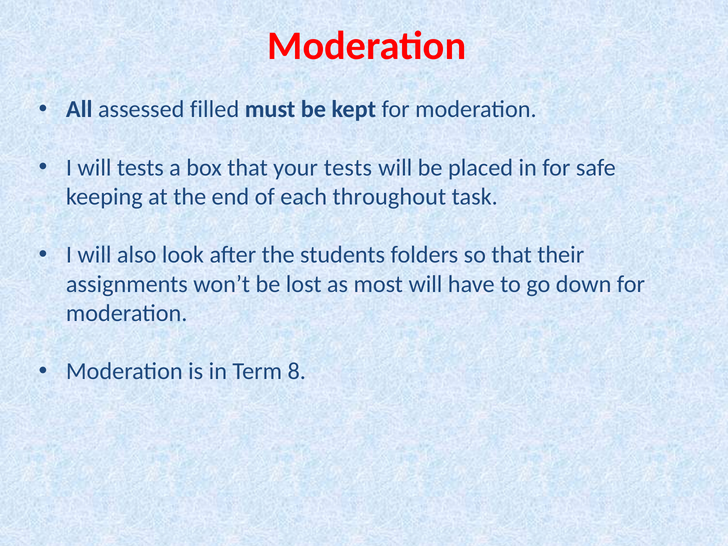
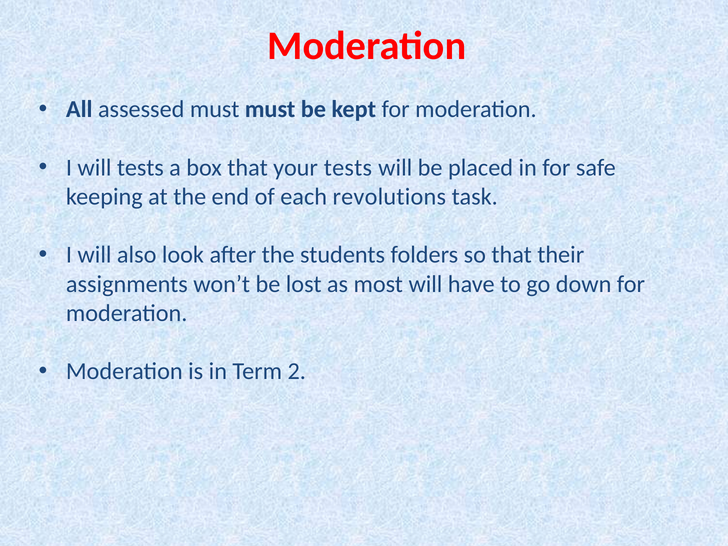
assessed filled: filled -> must
throughout: throughout -> revolutions
8: 8 -> 2
